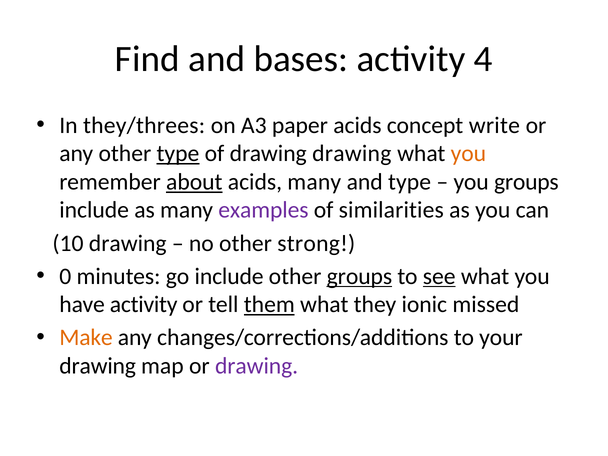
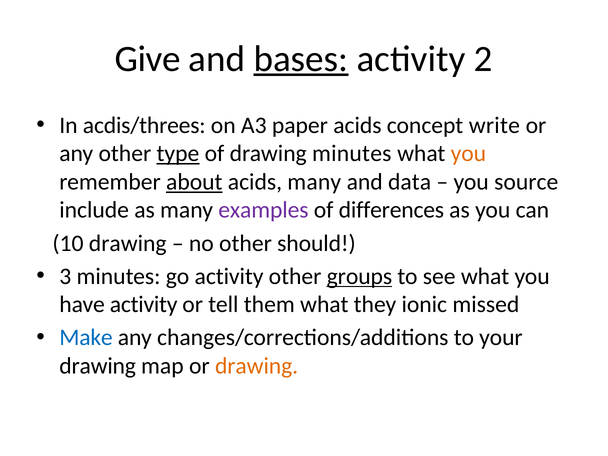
Find: Find -> Give
bases underline: none -> present
4: 4 -> 2
they/threes: they/threes -> acdis/threes
drawing drawing: drawing -> minutes
and type: type -> data
you groups: groups -> source
similarities: similarities -> differences
strong: strong -> should
0: 0 -> 3
go include: include -> activity
see underline: present -> none
them underline: present -> none
Make colour: orange -> blue
drawing at (257, 366) colour: purple -> orange
